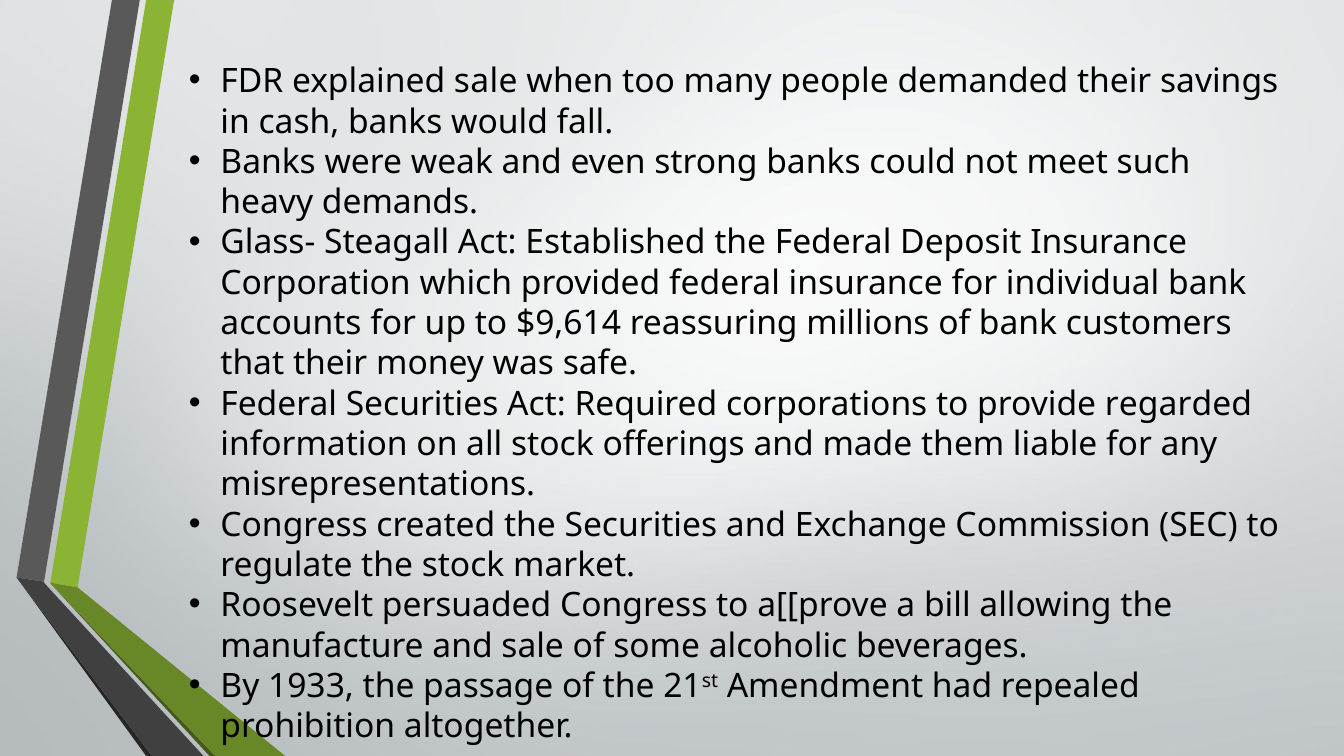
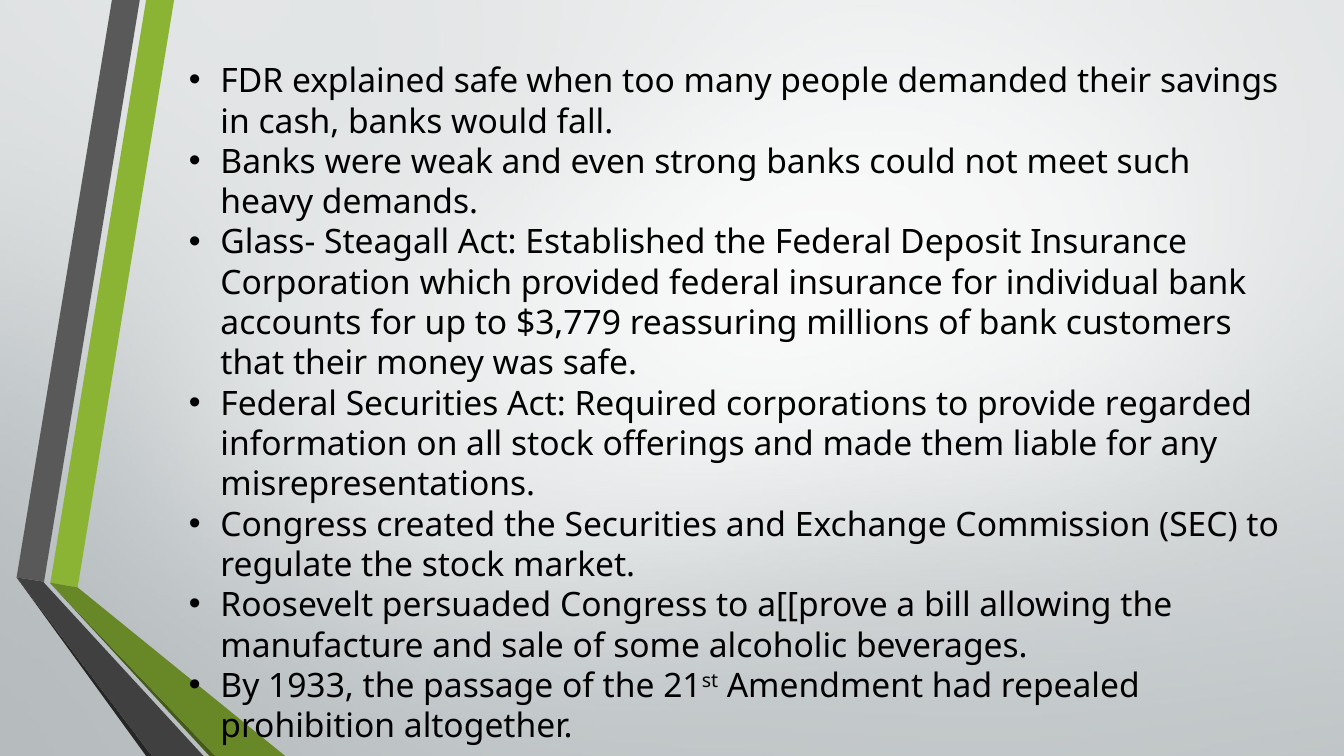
explained sale: sale -> safe
$9,614: $9,614 -> $3,779
